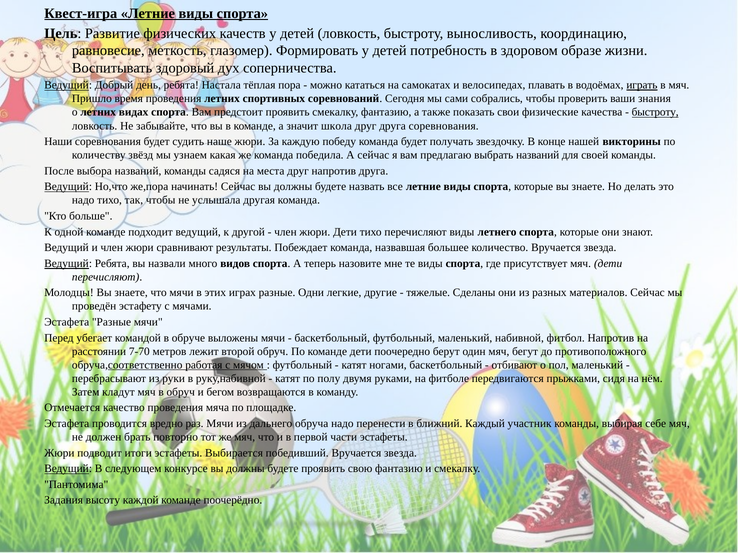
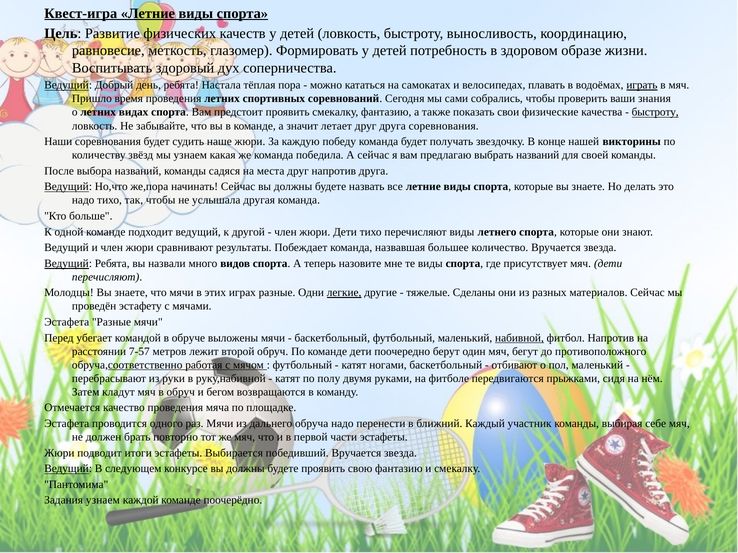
школа: школа -> летает
легкие underline: none -> present
набивной underline: none -> present
7-70: 7-70 -> 7-57
вредно: вредно -> одного
Задания высоту: высоту -> узнаем
